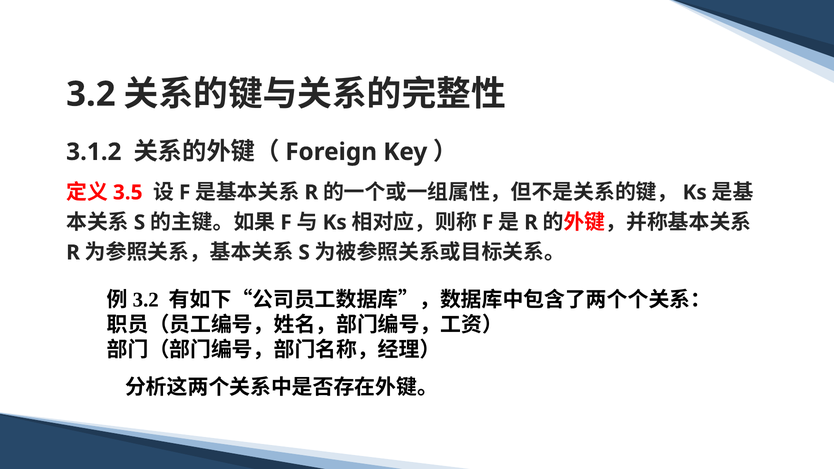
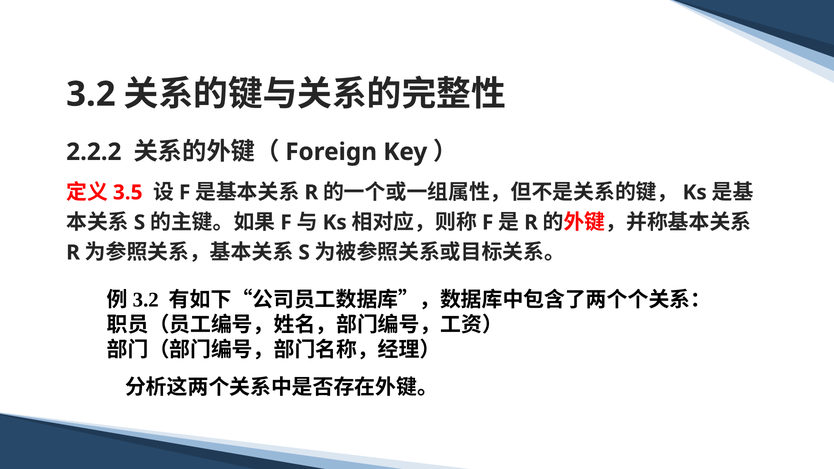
3.1.2: 3.1.2 -> 2.2.2
